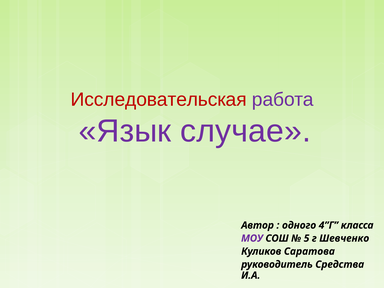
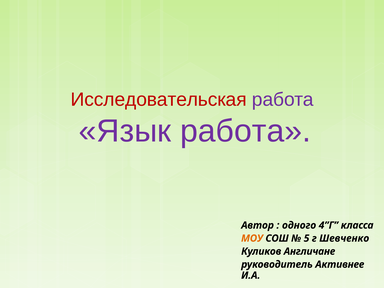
Язык случае: случае -> работа
МОУ colour: purple -> orange
Саратова: Саратова -> Англичане
Средства: Средства -> Активнее
